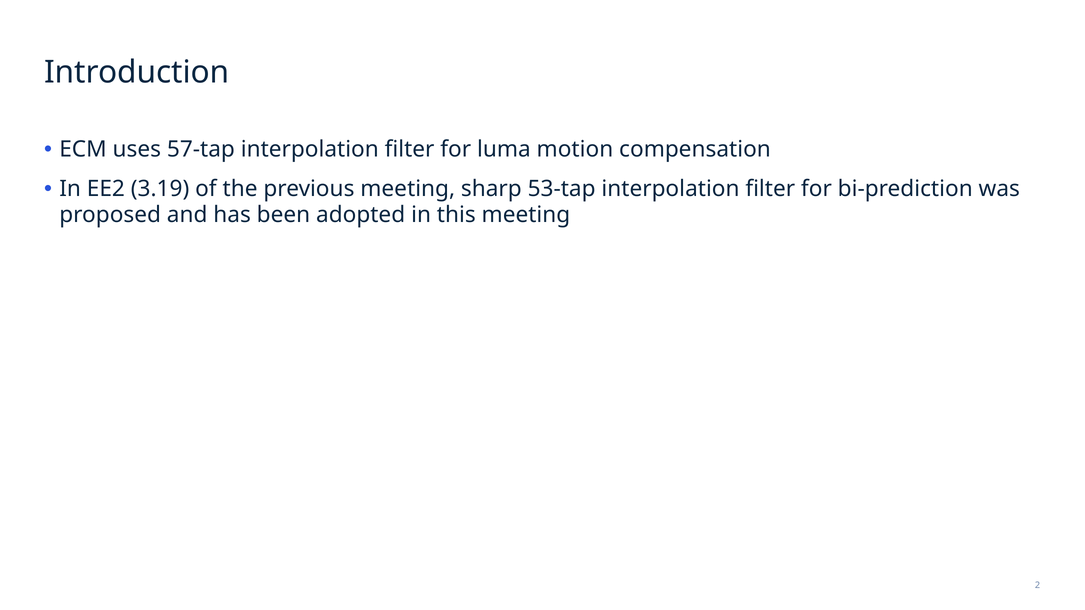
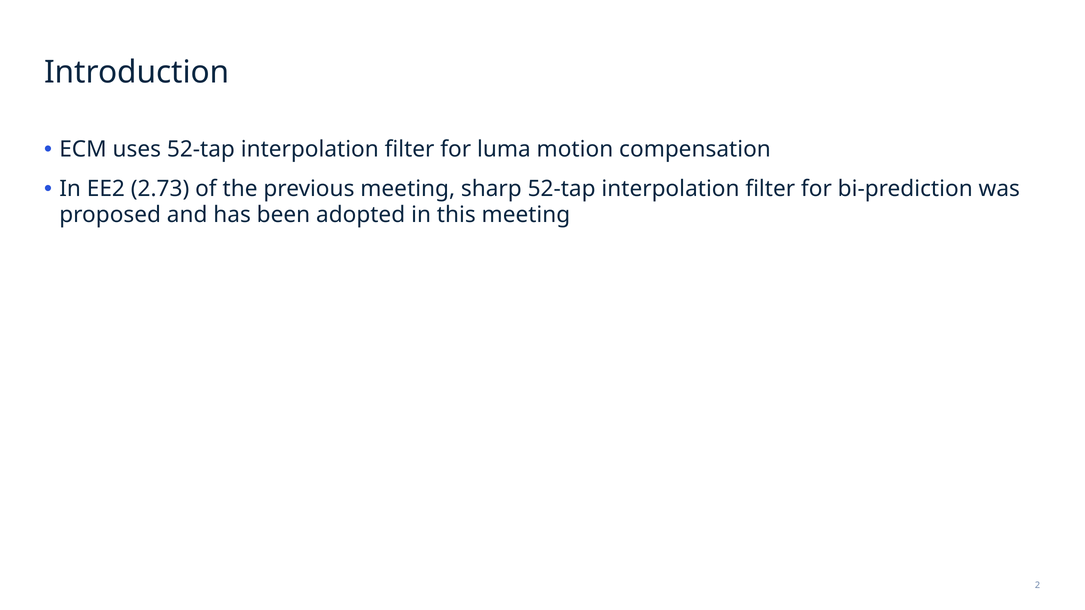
uses 57-tap: 57-tap -> 52-tap
3.19: 3.19 -> 2.73
sharp 53-tap: 53-tap -> 52-tap
